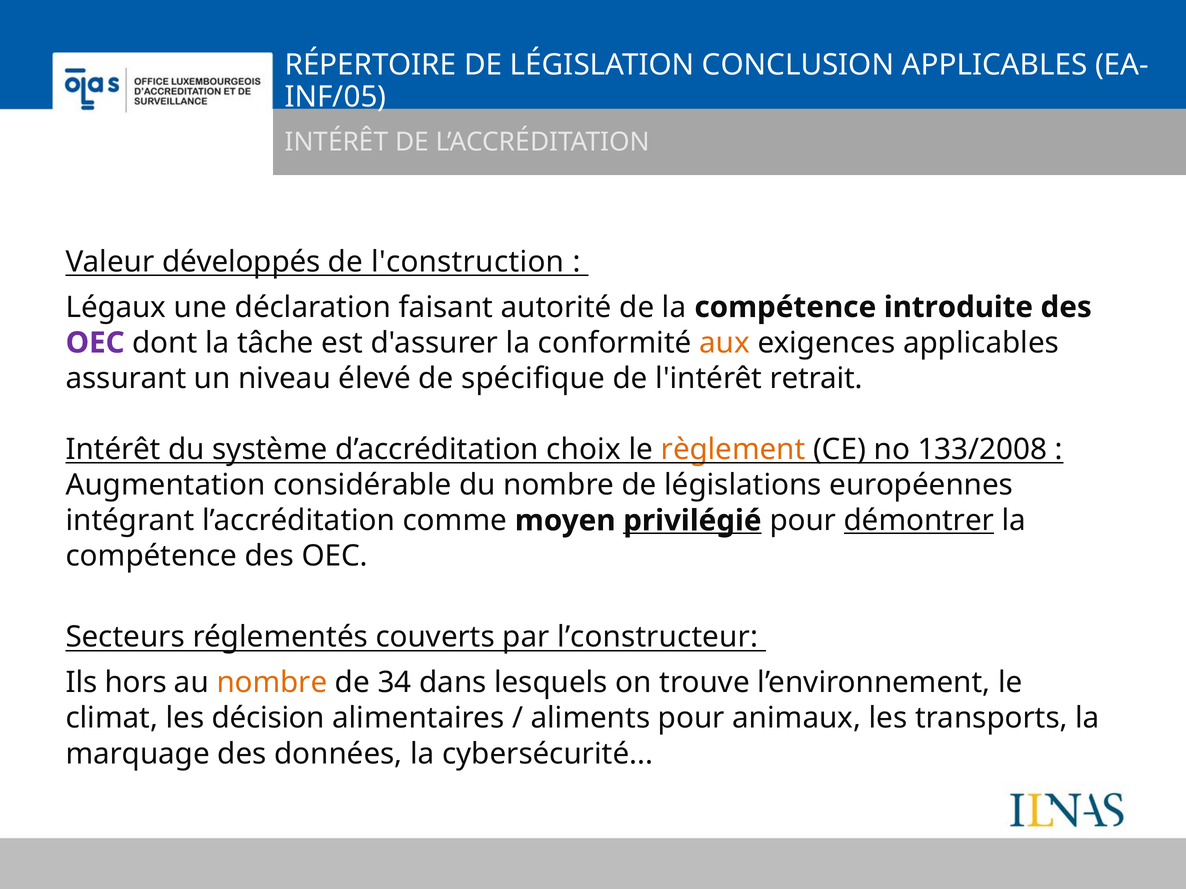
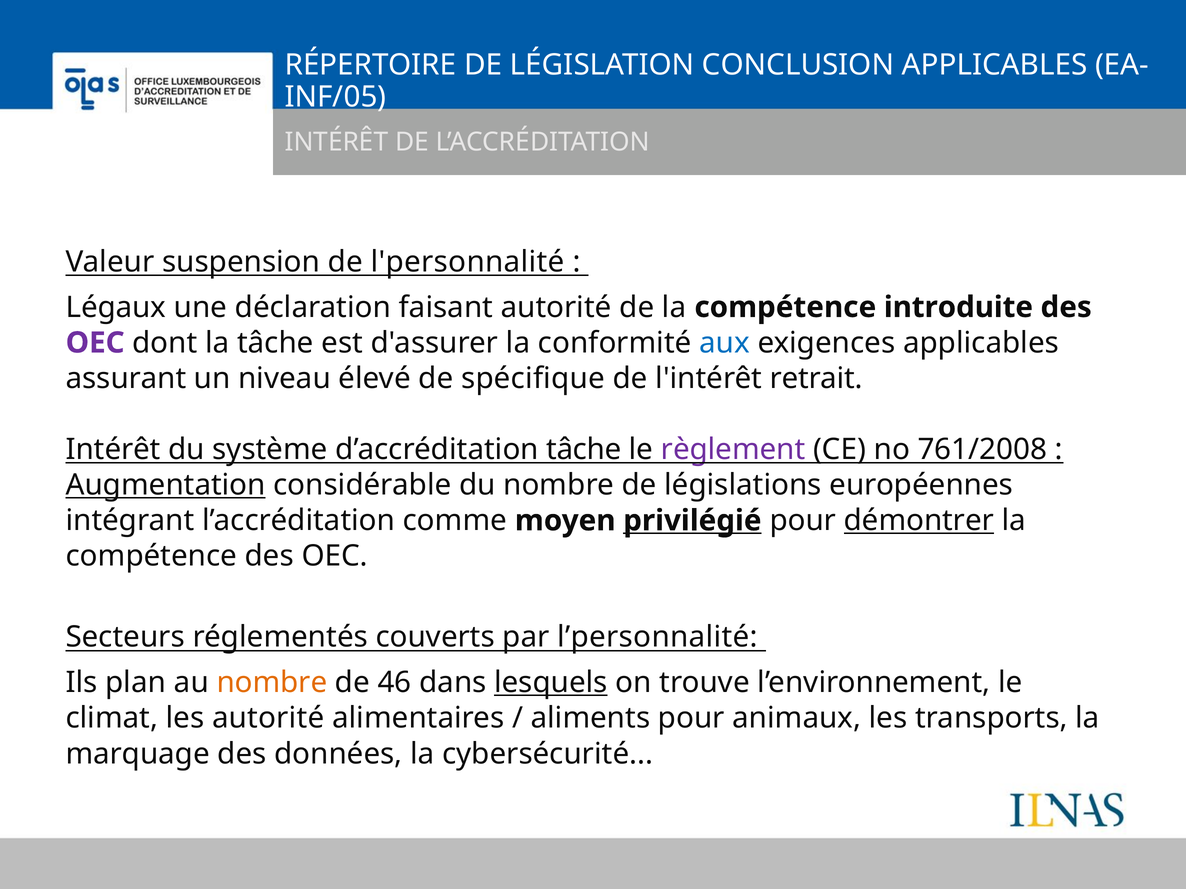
développés: développés -> suspension
l'construction: l'construction -> l'personnalité
aux colour: orange -> blue
d’accréditation choix: choix -> tâche
règlement colour: orange -> purple
133/2008: 133/2008 -> 761/2008
Augmentation underline: none -> present
l’constructeur: l’constructeur -> l’personnalité
hors: hors -> plan
34: 34 -> 46
lesquels underline: none -> present
les décision: décision -> autorité
